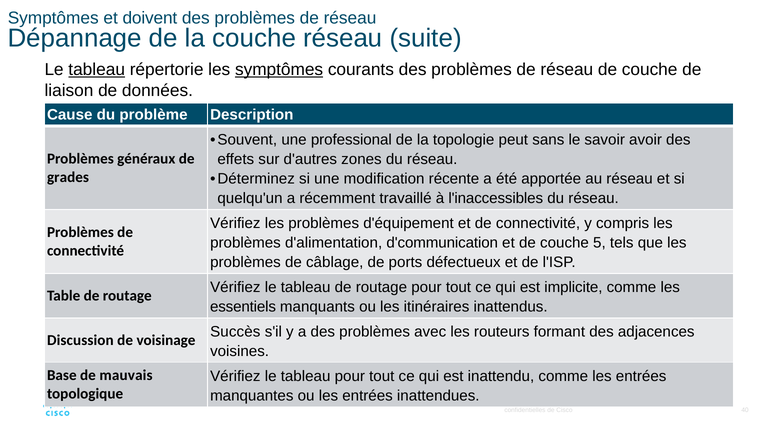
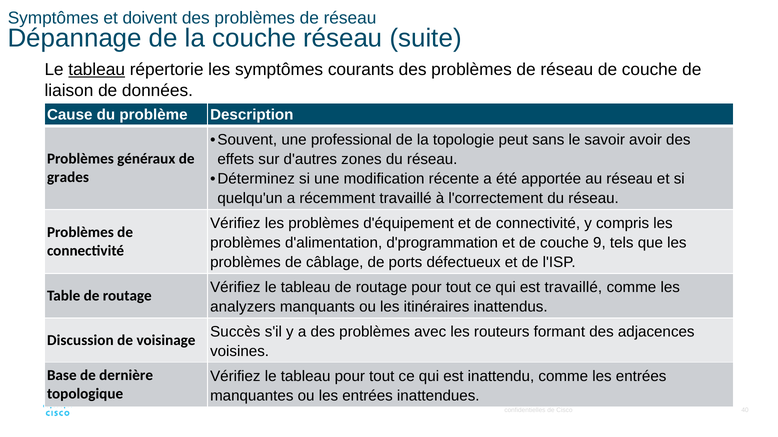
symptômes at (279, 70) underline: present -> none
l'inaccessibles: l'inaccessibles -> l'correctement
d'communication: d'communication -> d'programmation
5: 5 -> 9
est implicite: implicite -> travaillé
essentiels: essentiels -> analyzers
mauvais: mauvais -> dernière
